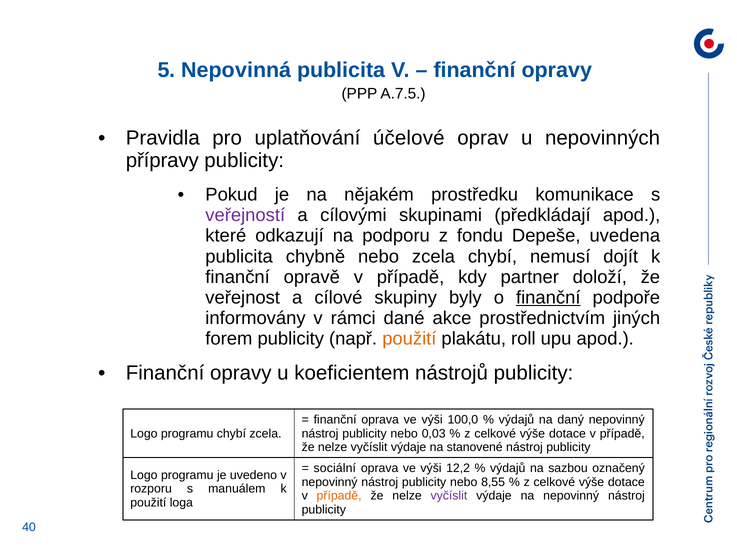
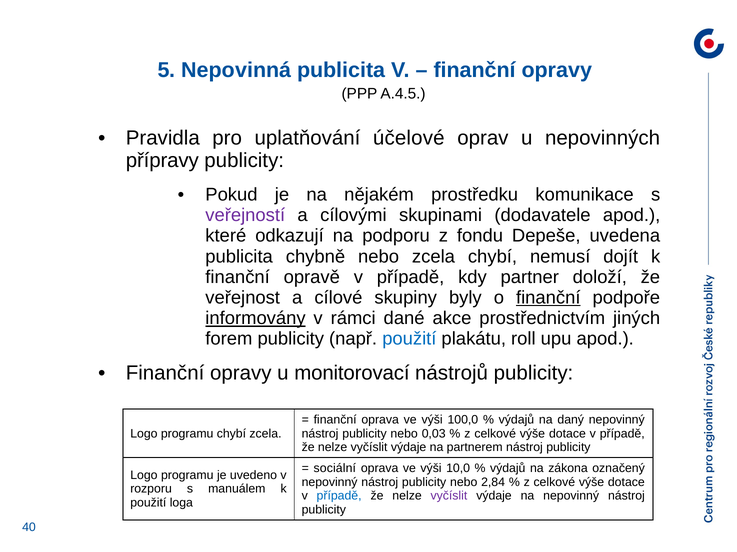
A.7.5: A.7.5 -> A.4.5
předkládají: předkládají -> dodavatele
informovány underline: none -> present
použití at (409, 339) colour: orange -> blue
koeficientem: koeficientem -> monitorovací
stanovené: stanovené -> partnerem
12,2: 12,2 -> 10,0
sazbou: sazbou -> zákona
8,55: 8,55 -> 2,84
případě at (339, 496) colour: orange -> blue
